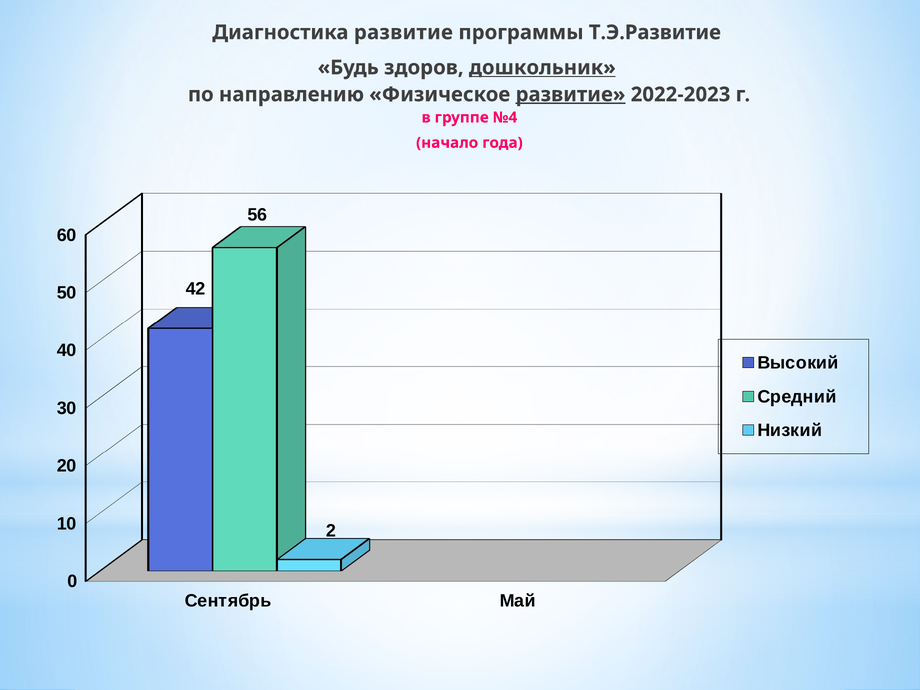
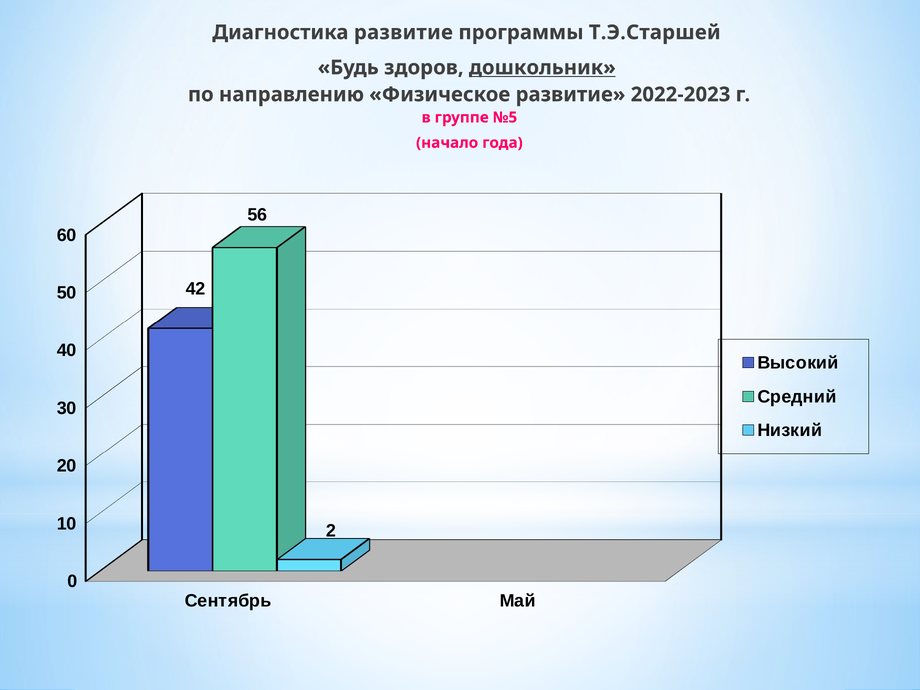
Т.Э.Развитие: Т.Э.Развитие -> Т.Э.Старшей
развитие at (570, 95) underline: present -> none
№4: №4 -> №5
